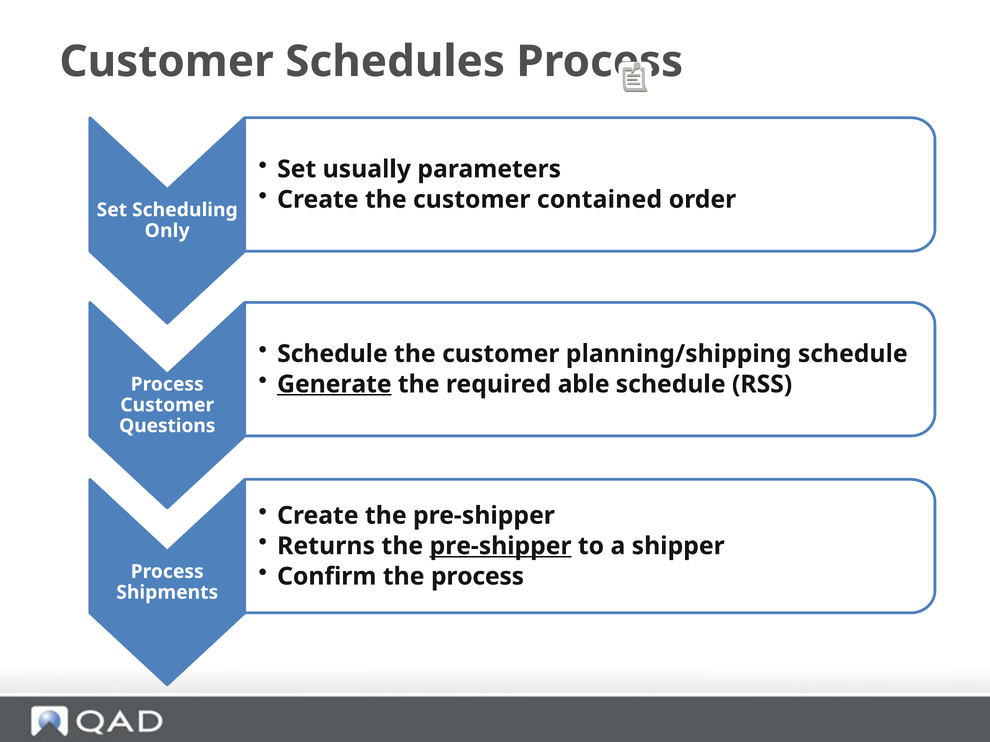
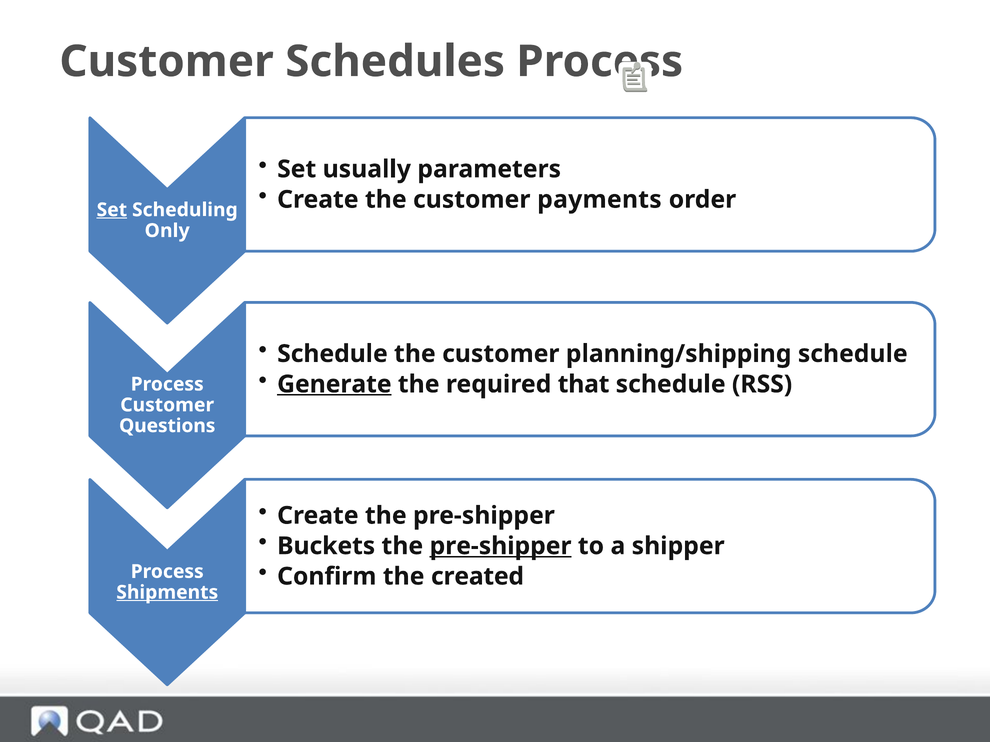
contained: contained -> payments
Set at (112, 210) underline: none -> present
able: able -> that
Returns: Returns -> Buckets
the process: process -> created
Shipments underline: none -> present
